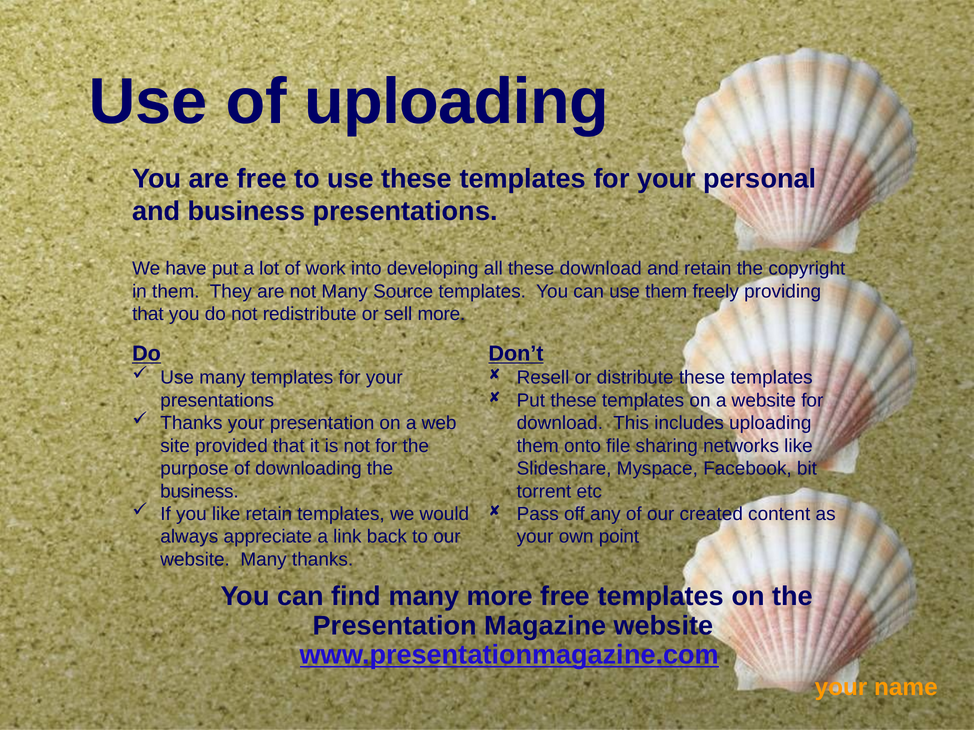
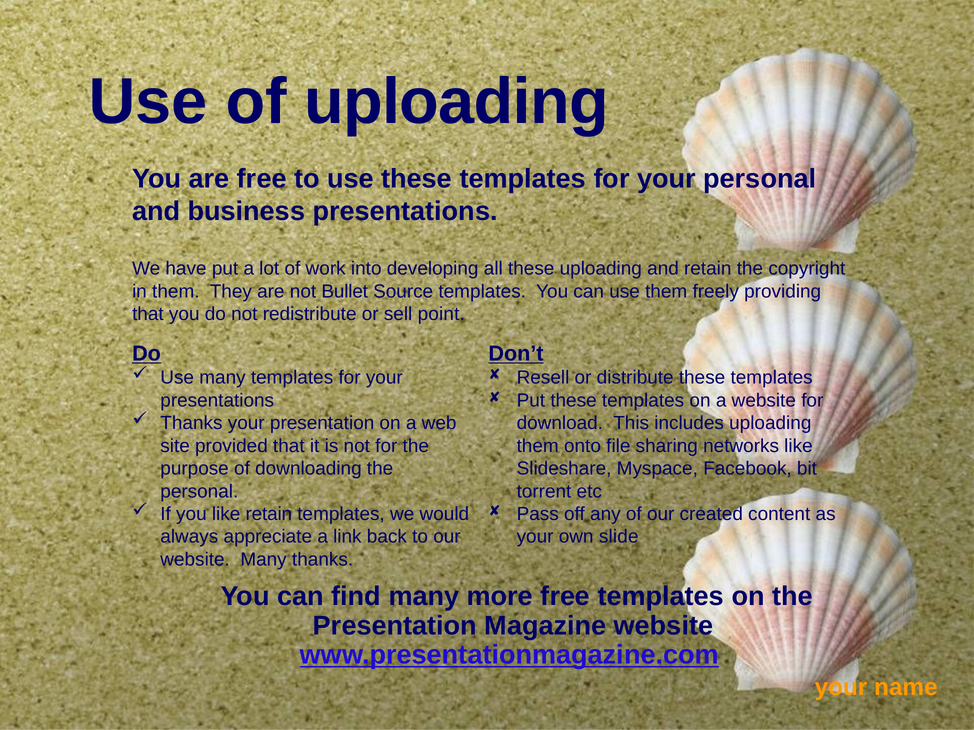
these download: download -> uploading
not Many: Many -> Bullet
sell more: more -> point
business at (199, 492): business -> personal
point: point -> slide
